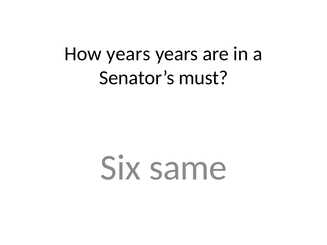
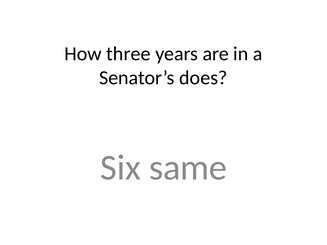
How years: years -> three
must: must -> does
